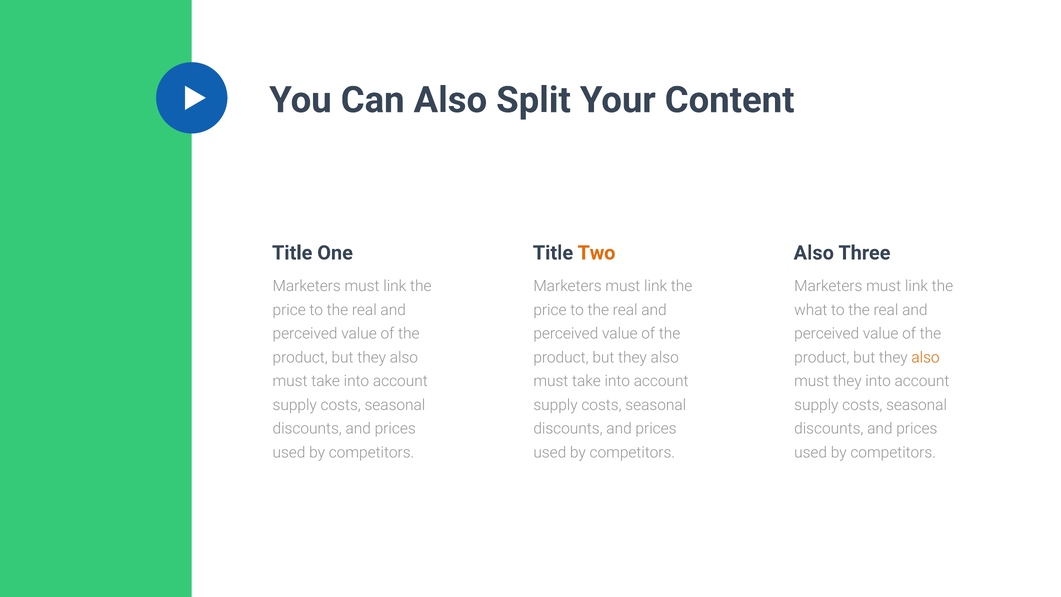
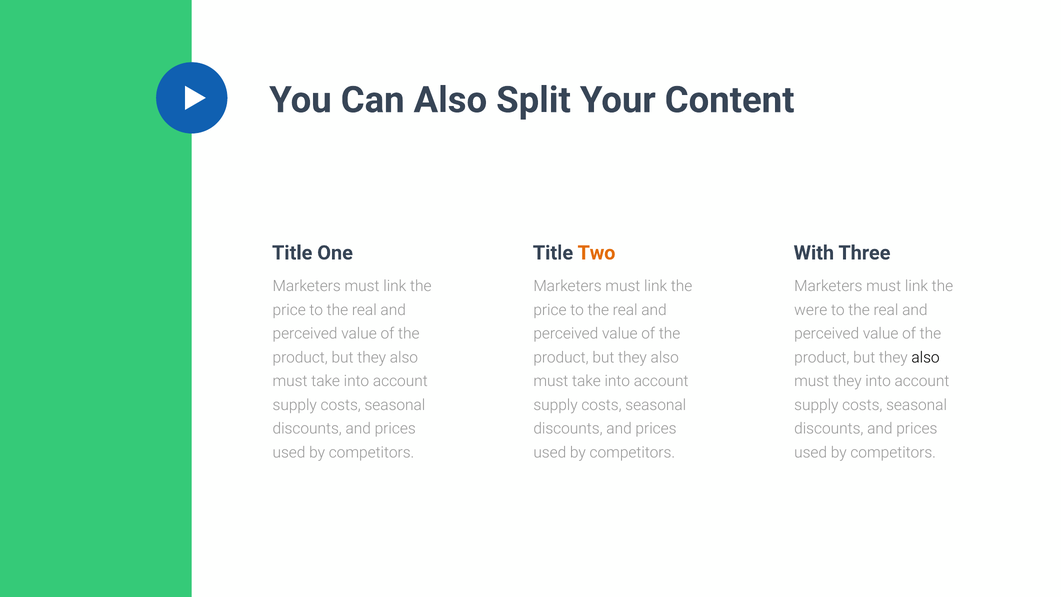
Also at (814, 253): Also -> With
what: what -> were
also at (926, 357) colour: orange -> black
